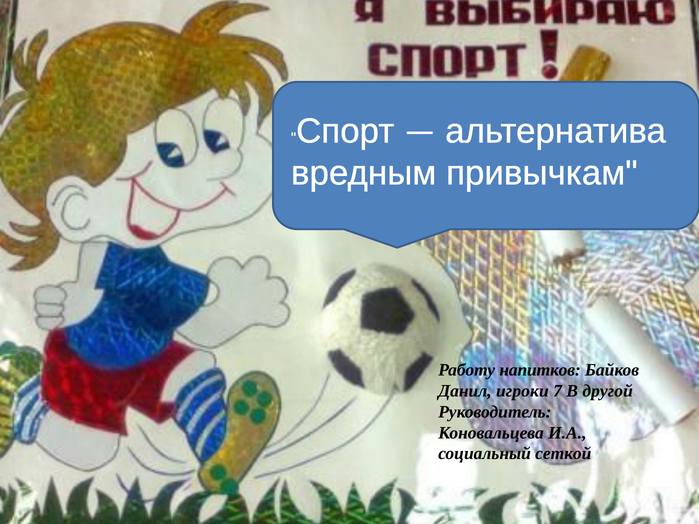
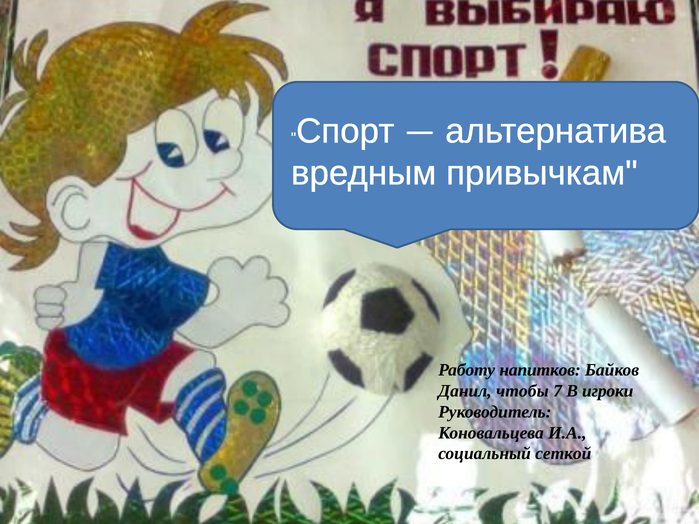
игроки: игроки -> чтобы
другой: другой -> игроки
